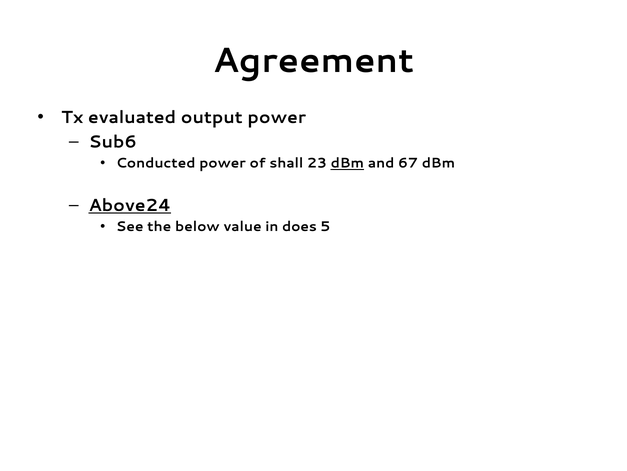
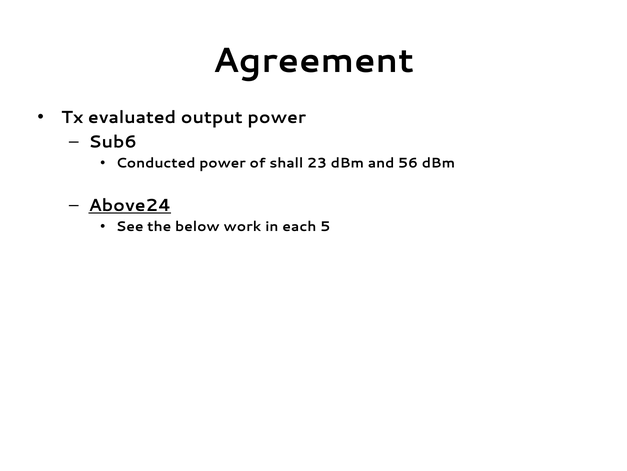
dBm at (347, 163) underline: present -> none
67: 67 -> 56
value: value -> work
does: does -> each
